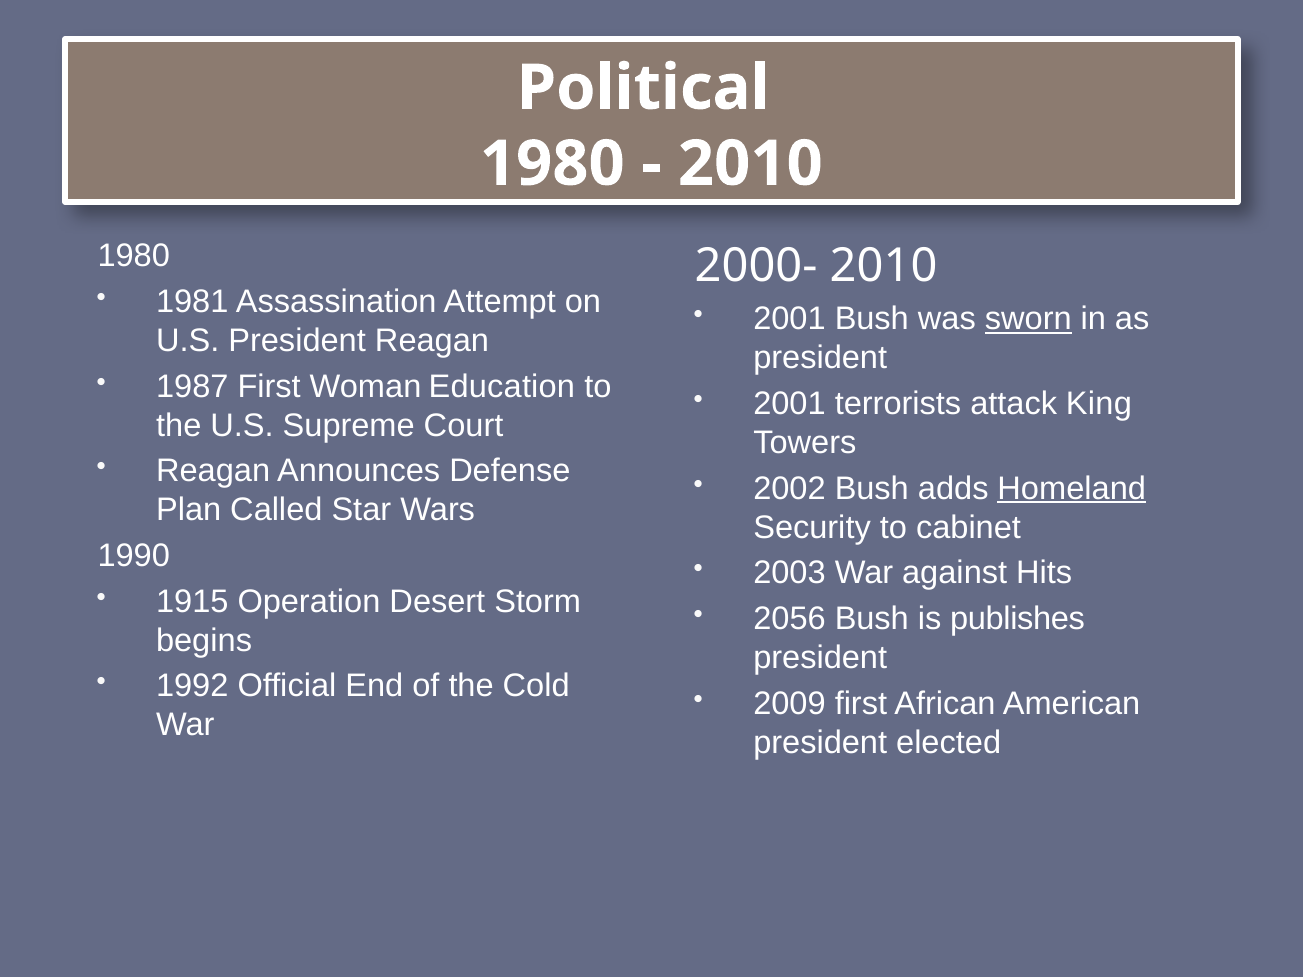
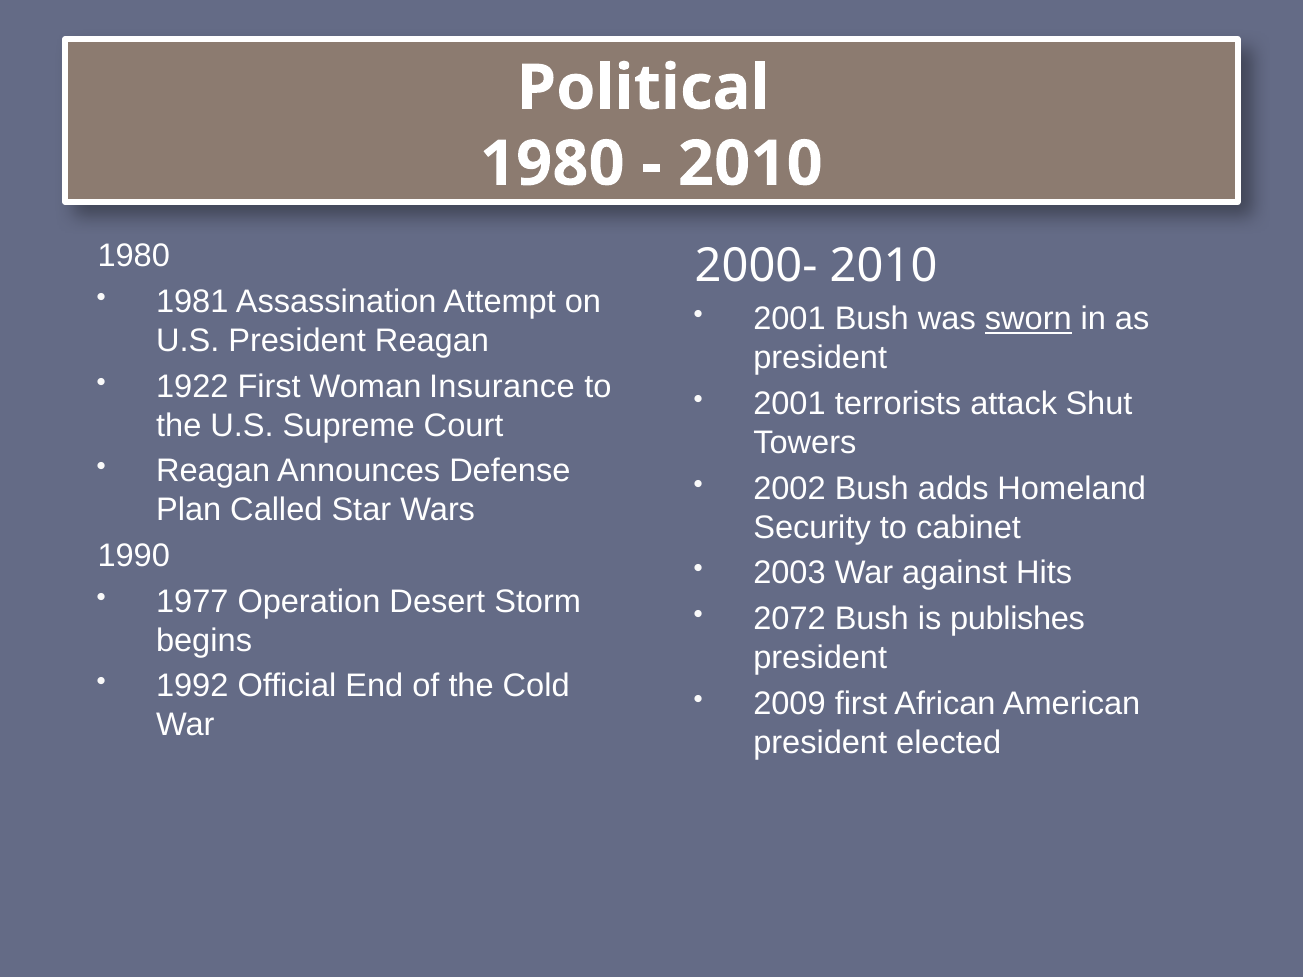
1987: 1987 -> 1922
Education: Education -> Insurance
King: King -> Shut
Homeland underline: present -> none
1915: 1915 -> 1977
2056: 2056 -> 2072
